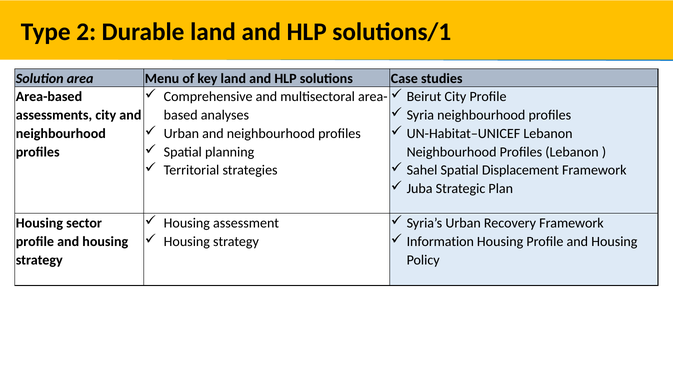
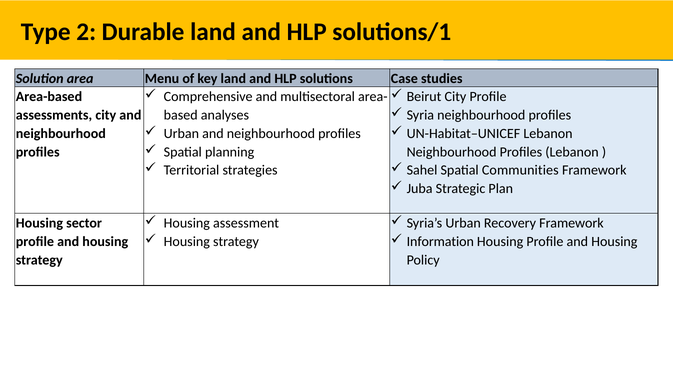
Displacement: Displacement -> Communities
